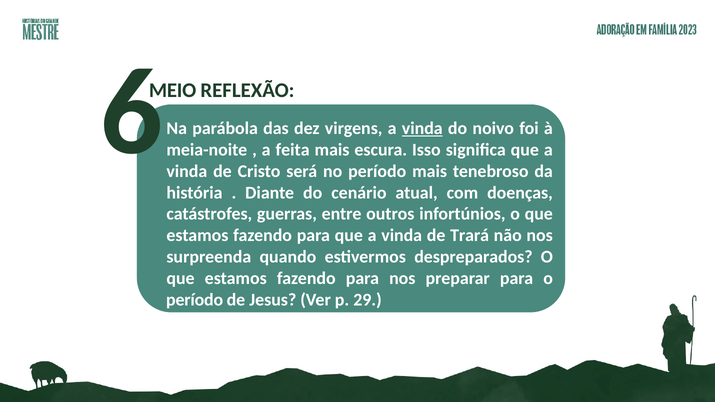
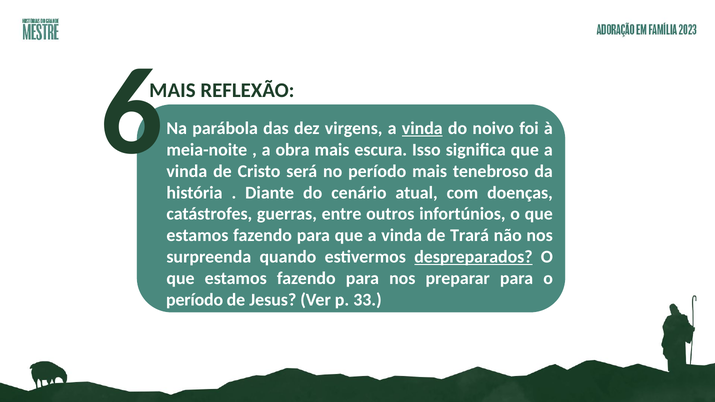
MEIO at (173, 90): MEIO -> MAIS
feita: feita -> obra
despreparados underline: none -> present
29: 29 -> 33
